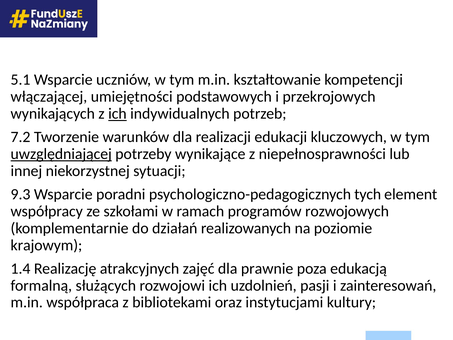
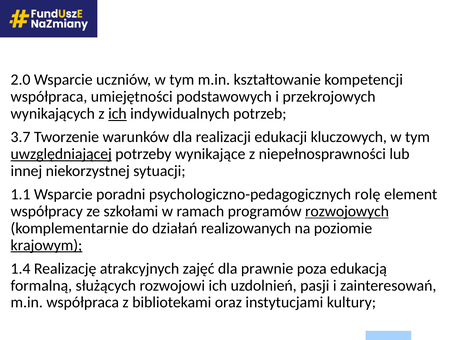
5.1: 5.1 -> 2.0
włączającej at (49, 97): włączającej -> współpraca
7.2: 7.2 -> 3.7
9.3: 9.3 -> 1.1
tych: tych -> rolę
rozwojowych underline: none -> present
krajowym underline: none -> present
